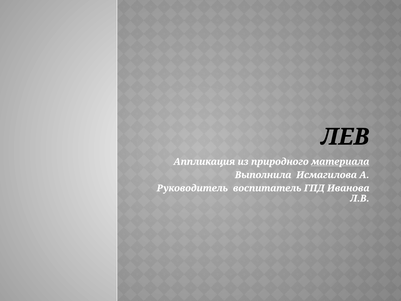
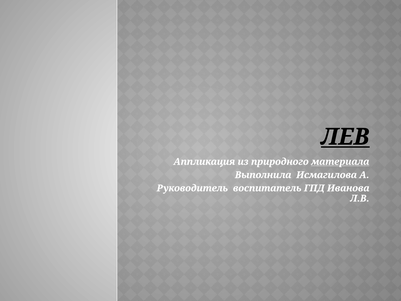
ЛЕВ underline: none -> present
